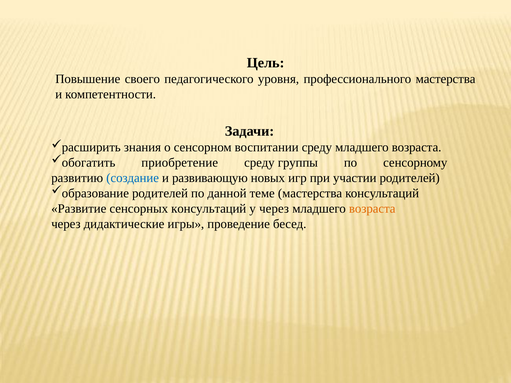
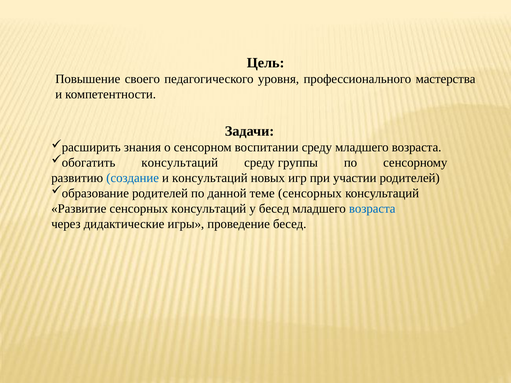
приобретение at (180, 163): приобретение -> консультаций
и развивающую: развивающую -> консультаций
теме мастерства: мастерства -> сенсорных
у через: через -> бесед
возраста at (372, 209) colour: orange -> blue
